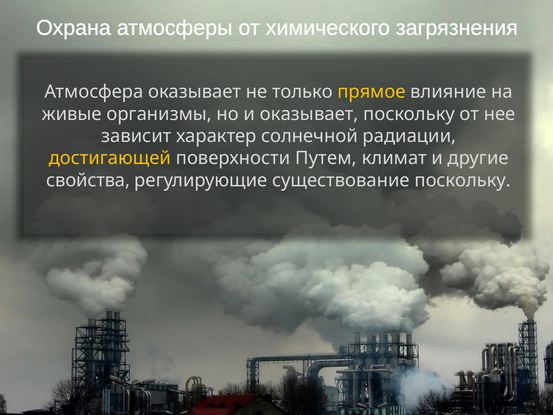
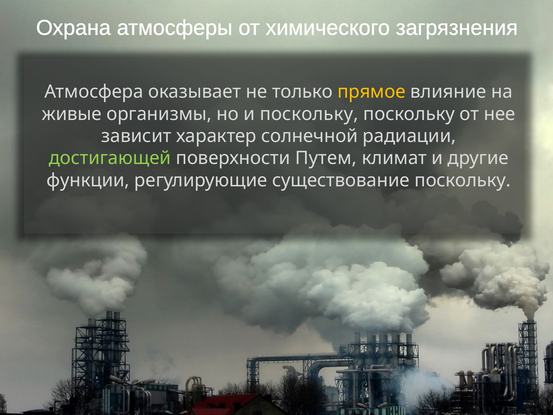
и оказывает: оказывает -> поскольку
достигающей colour: yellow -> light green
свойства: свойства -> функции
